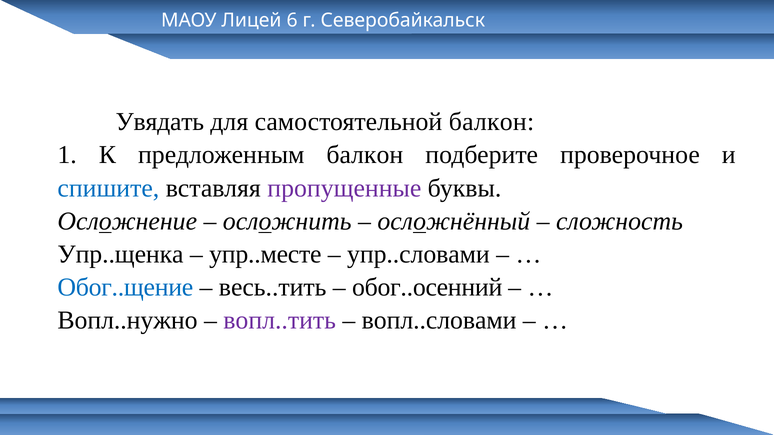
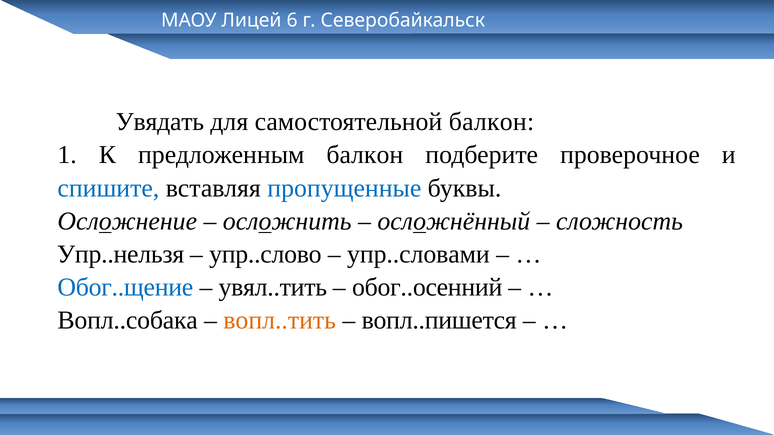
пропущенные colour: purple -> blue
Упр..щенка: Упр..щенка -> Упр..нельзя
упр..месте: упр..месте -> упр..слово
весь..тить: весь..тить -> увял..тить
Вопл..нужно: Вопл..нужно -> Вопл..собака
вопл..тить colour: purple -> orange
вопл..словами: вопл..словами -> вопл..пишется
